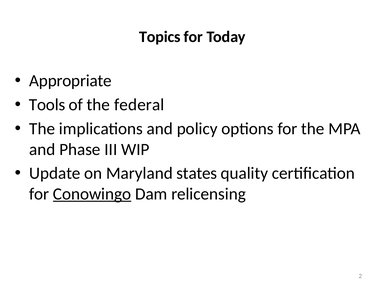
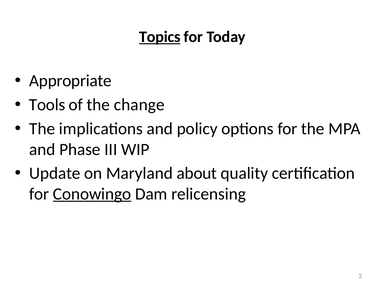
Topics underline: none -> present
federal: federal -> change
states: states -> about
